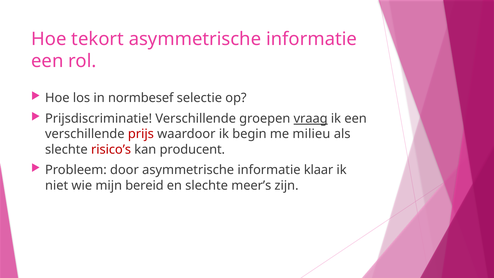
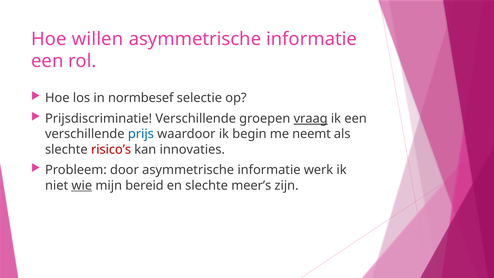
tekort: tekort -> willen
prijs colour: red -> blue
milieu: milieu -> neemt
producent: producent -> innovaties
klaar: klaar -> werk
wie underline: none -> present
